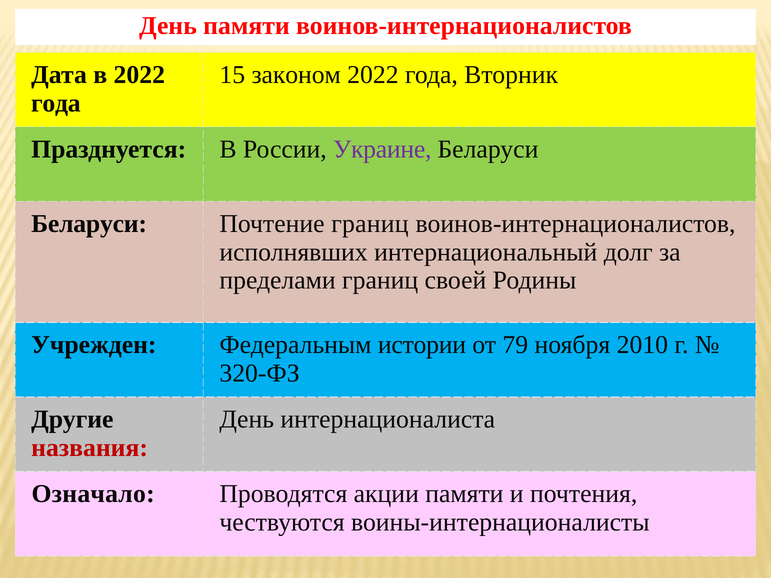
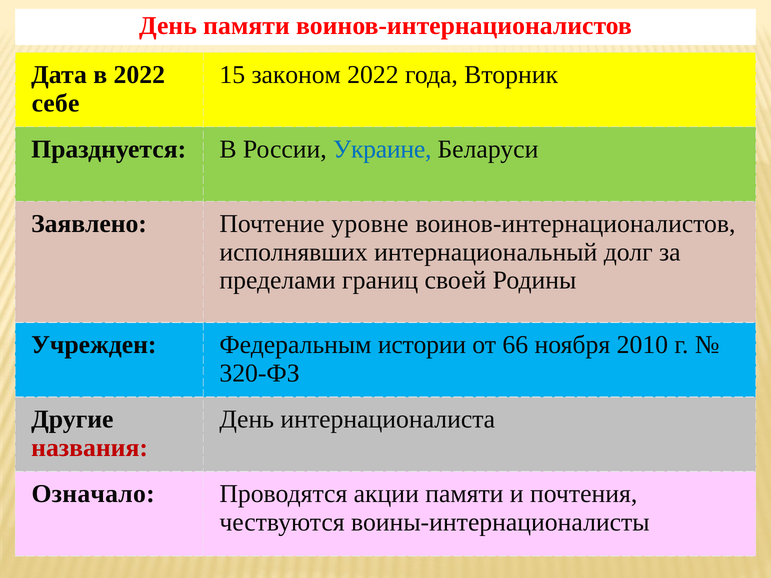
года at (56, 103): года -> себе
Украине colour: purple -> blue
Беларуси at (89, 224): Беларуси -> Заявлено
Почтение границ: границ -> уровне
79: 79 -> 66
